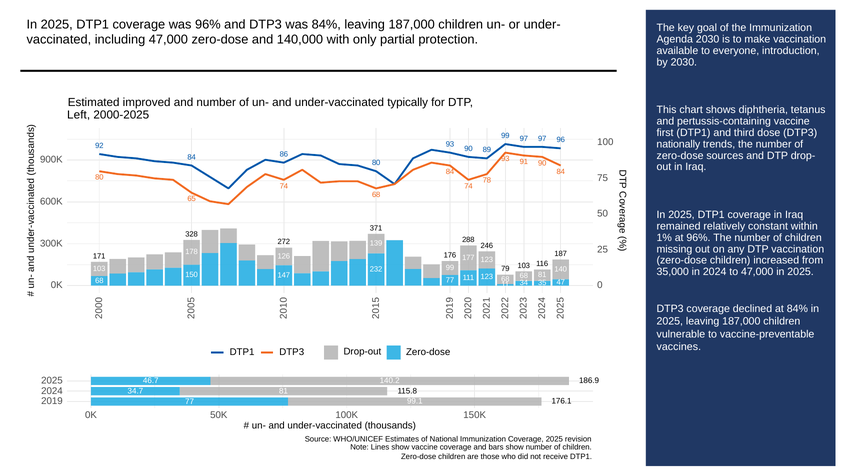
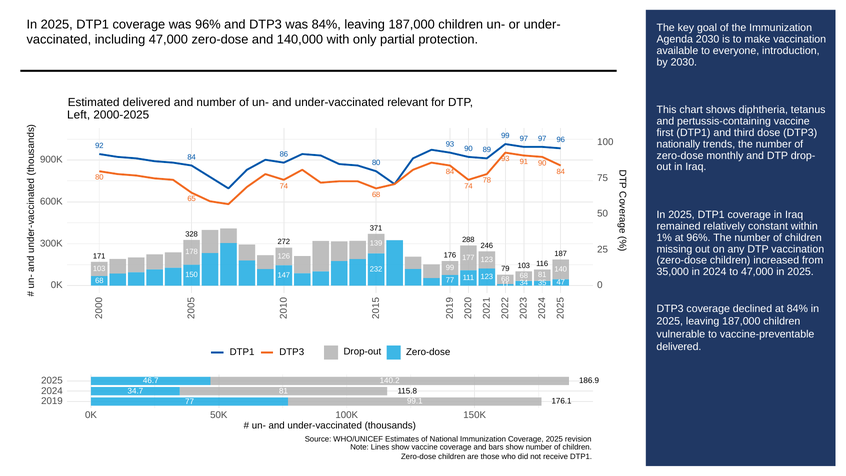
Estimated improved: improved -> delivered
typically: typically -> relevant
sources: sources -> monthly
vaccines at (679, 347): vaccines -> delivered
